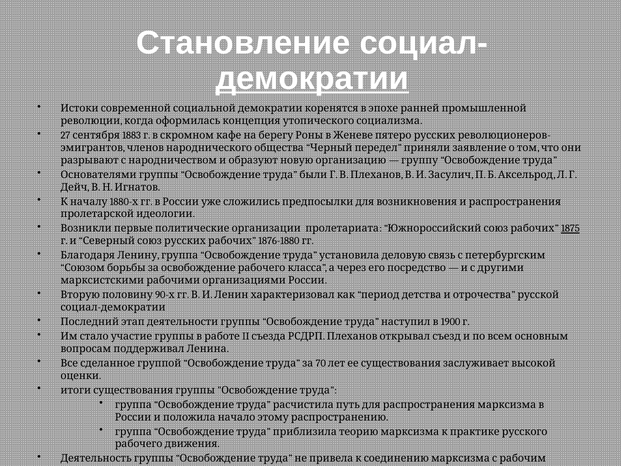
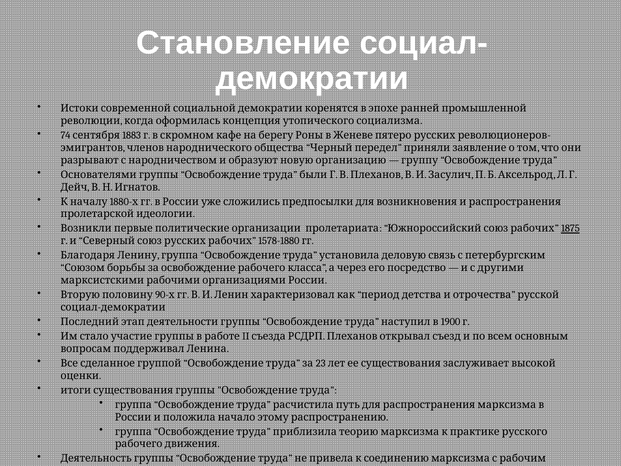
демократии at (312, 78) underline: present -> none
27: 27 -> 74
1876-1880: 1876-1880 -> 1578-1880
70: 70 -> 23
